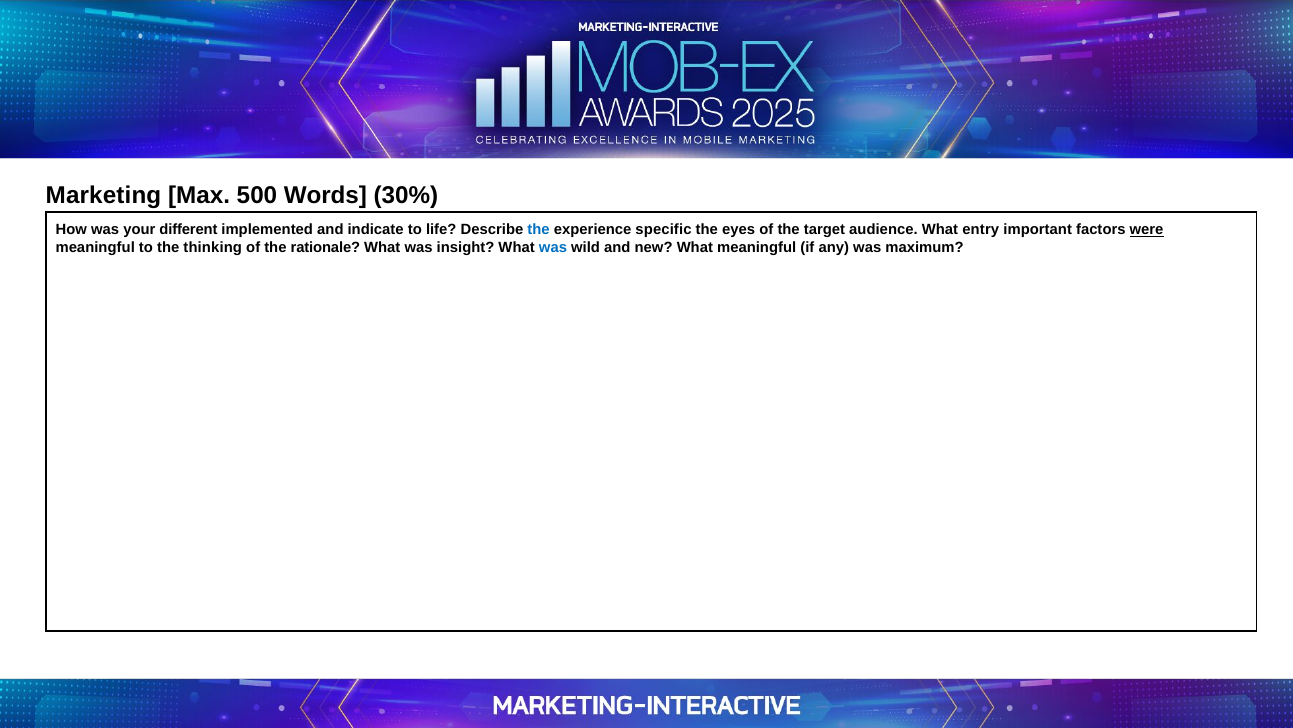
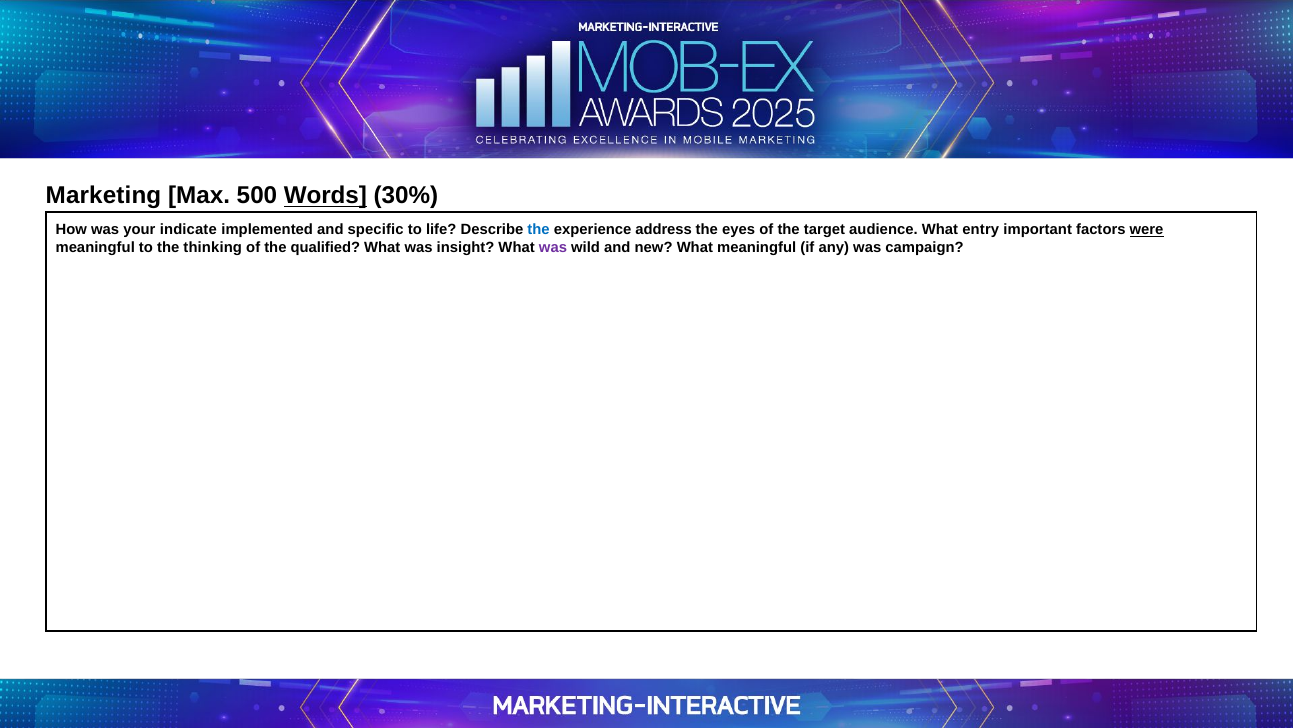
Words underline: none -> present
different: different -> indicate
indicate: indicate -> specific
specific: specific -> address
rationale: rationale -> qualified
was at (553, 247) colour: blue -> purple
maximum: maximum -> campaign
